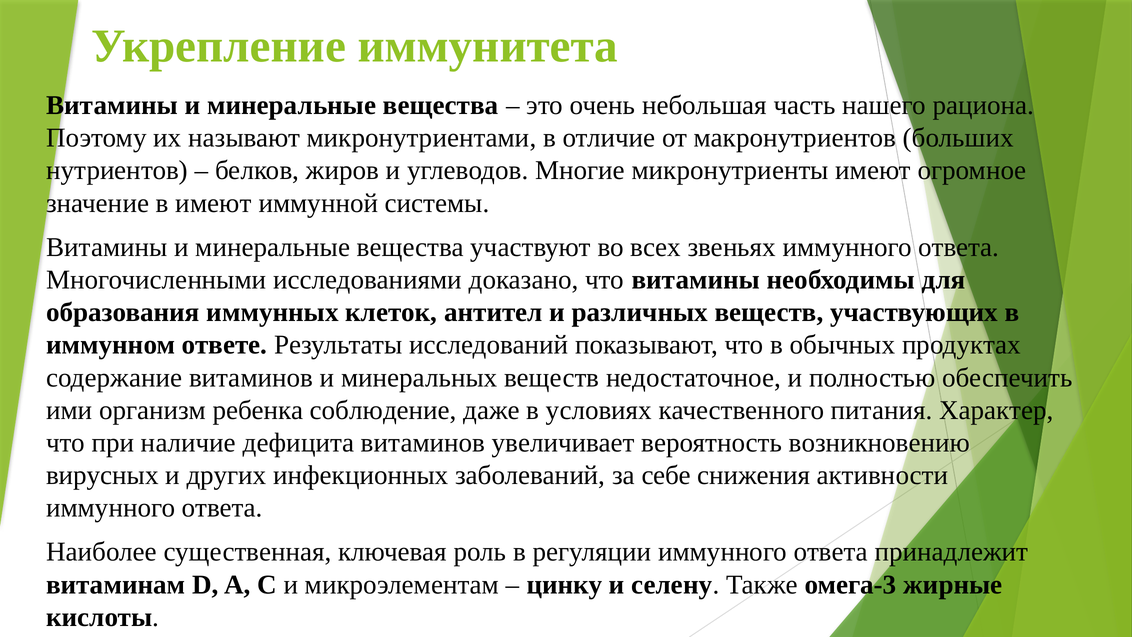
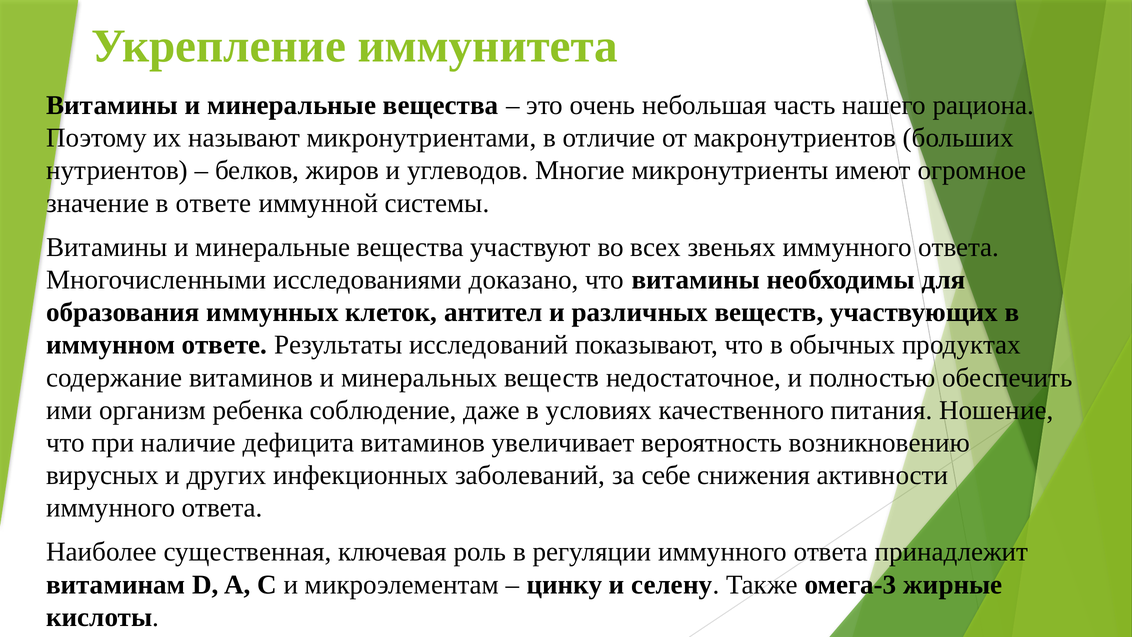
в имеют: имеют -> ответе
Характер: Характер -> Ношение
